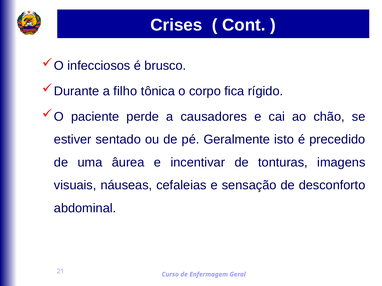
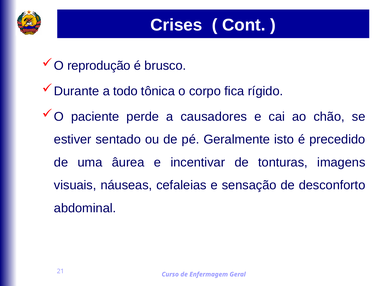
infecciosos: infecciosos -> reprodução
filho: filho -> todo
